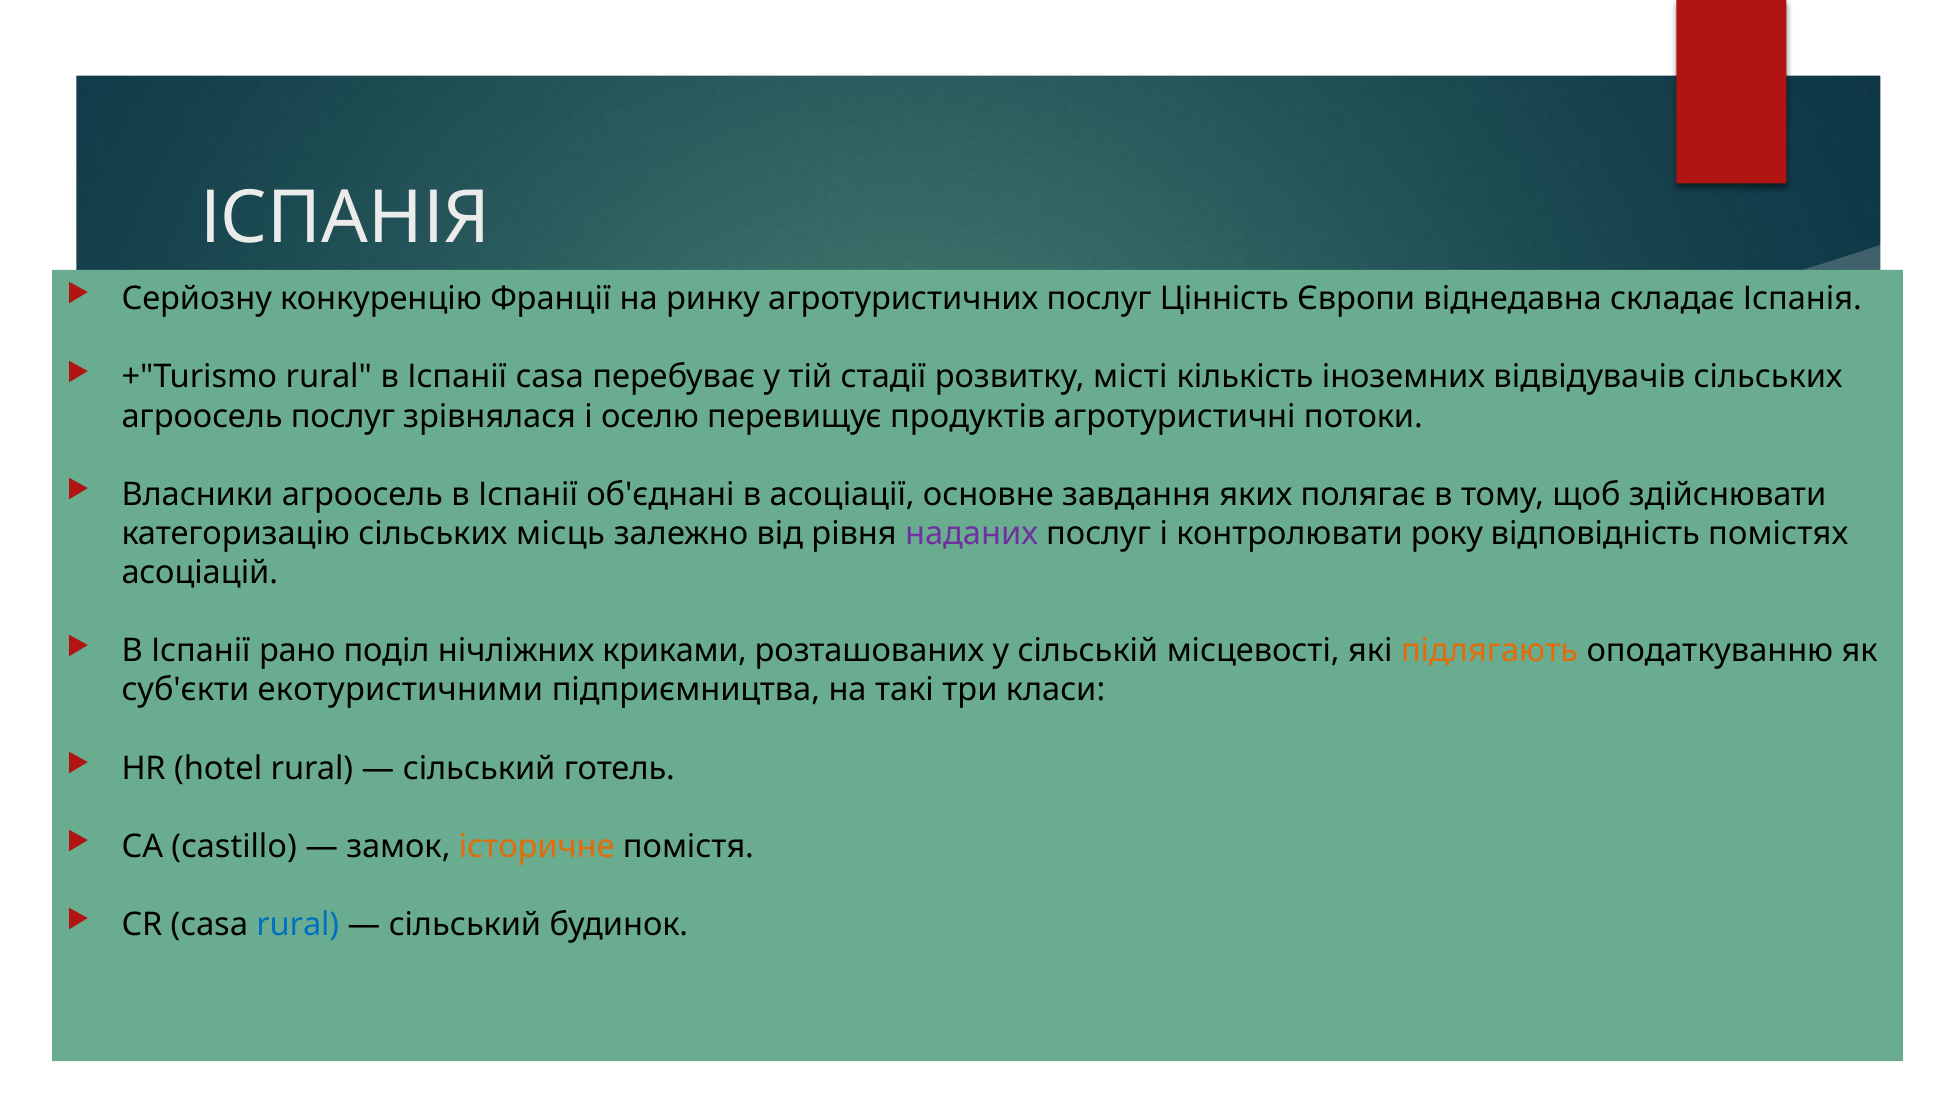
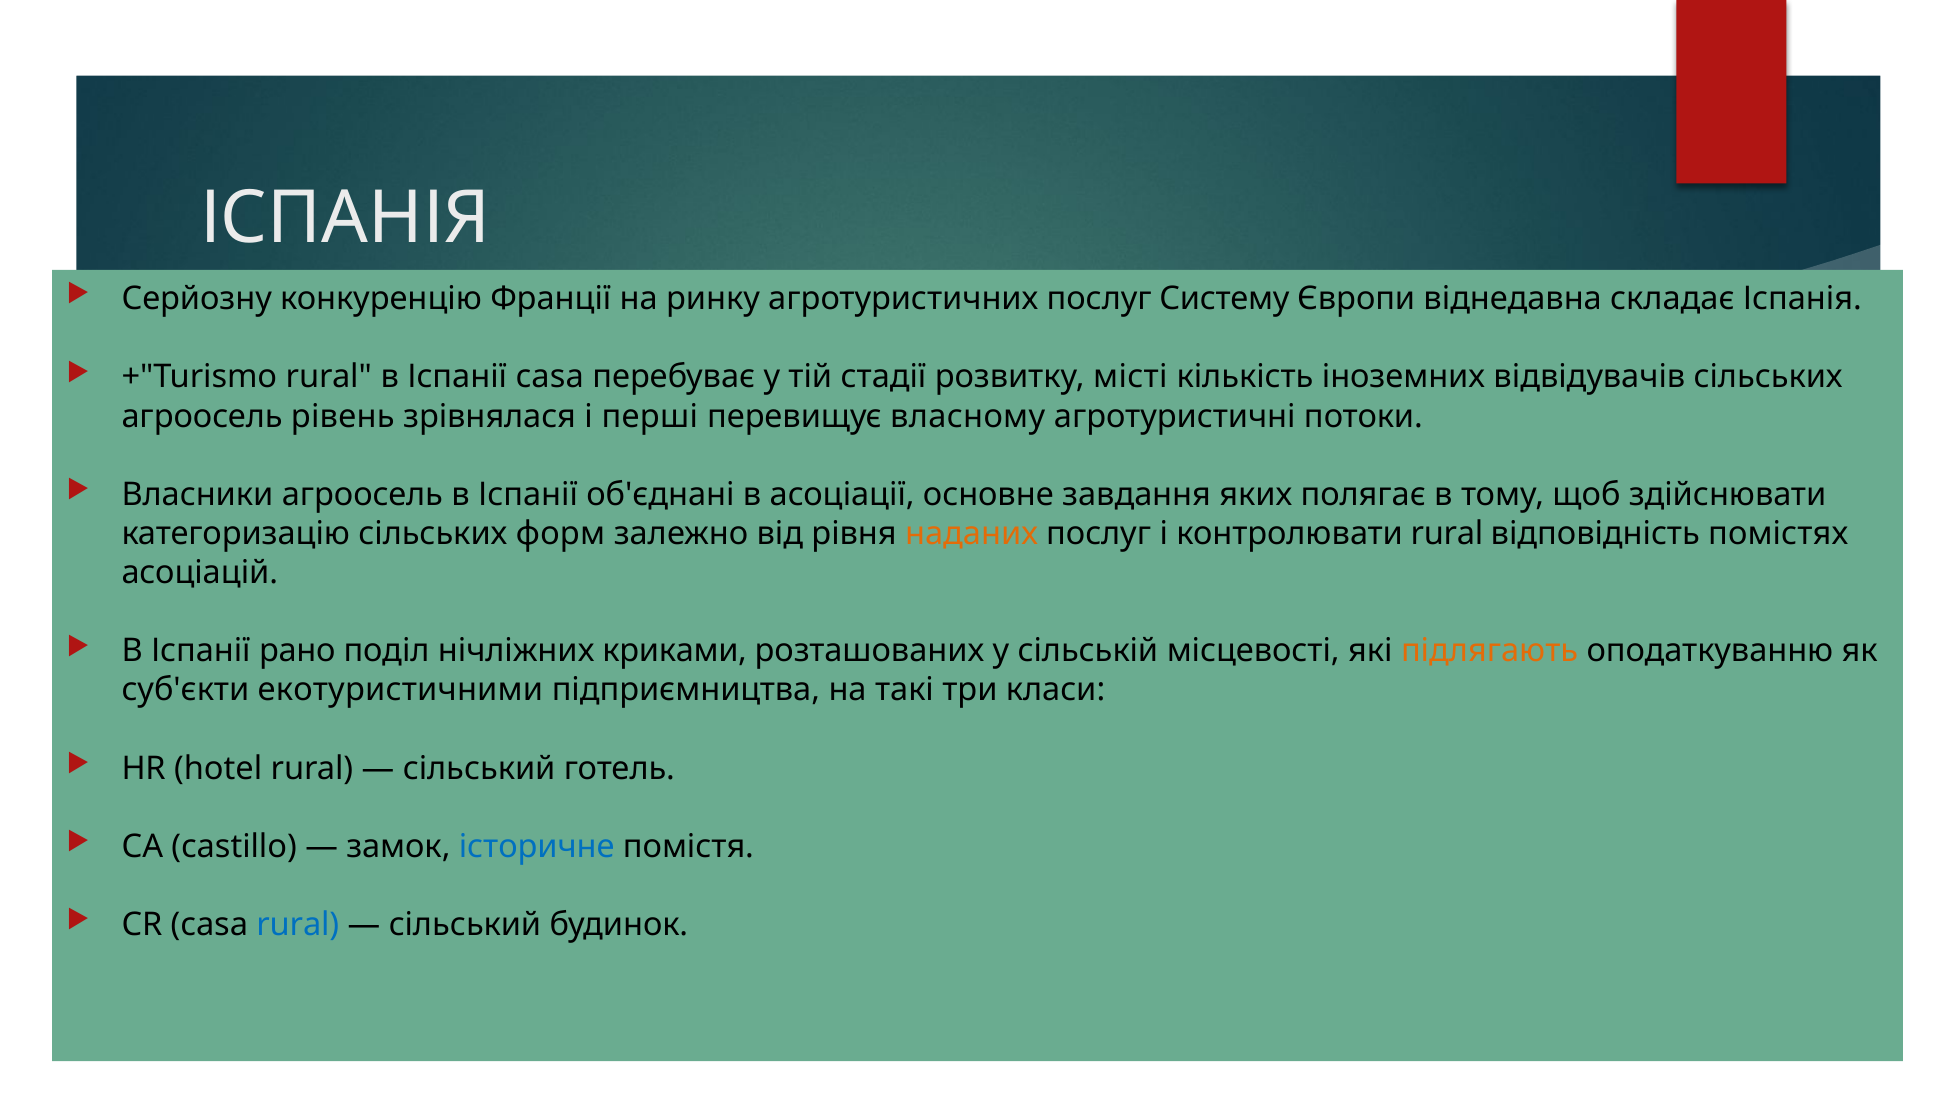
Цінність: Цінність -> Систему
агроосель послуг: послуг -> рівень
оселю: оселю -> перші
продуктів: продуктів -> власному
місць: місць -> форм
наданих colour: purple -> orange
контролювати року: року -> rural
історичне colour: orange -> blue
